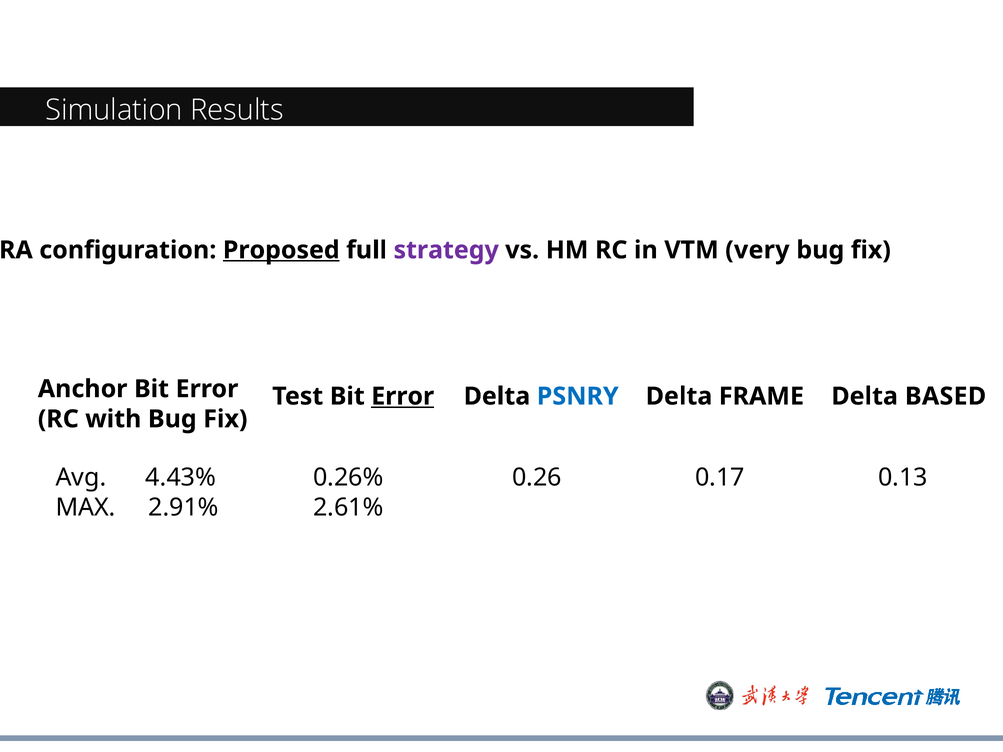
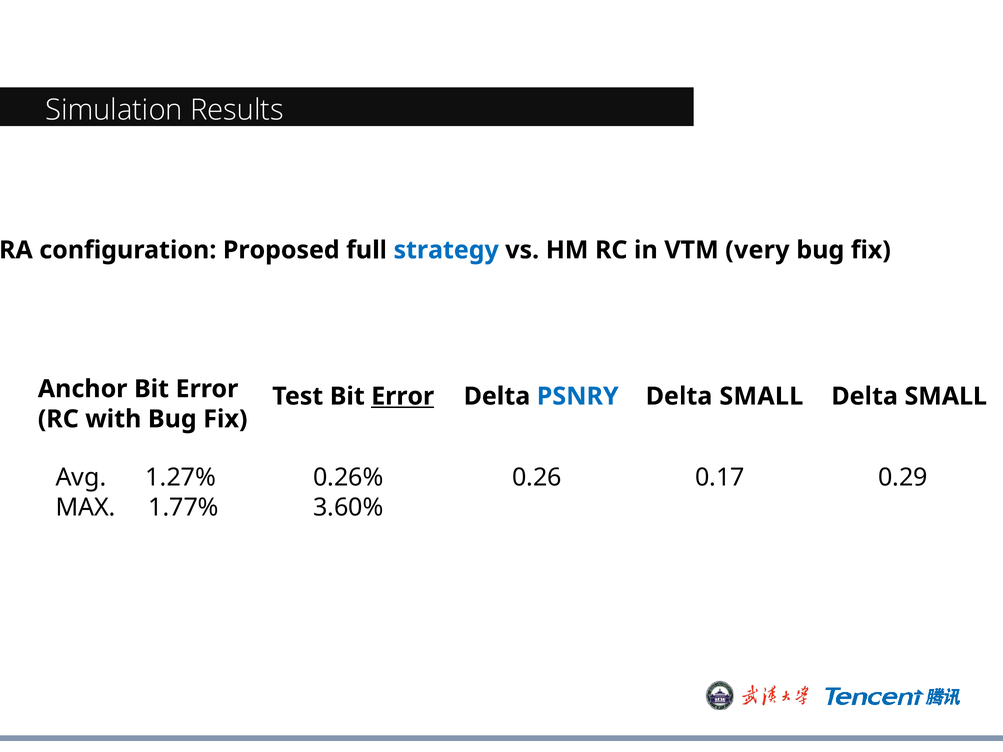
Proposed underline: present -> none
strategy colour: purple -> blue
FRAME at (761, 396): FRAME -> SMALL
BASED at (946, 396): BASED -> SMALL
4.43%: 4.43% -> 1.27%
0.13: 0.13 -> 0.29
2.91%: 2.91% -> 1.77%
2.61%: 2.61% -> 3.60%
